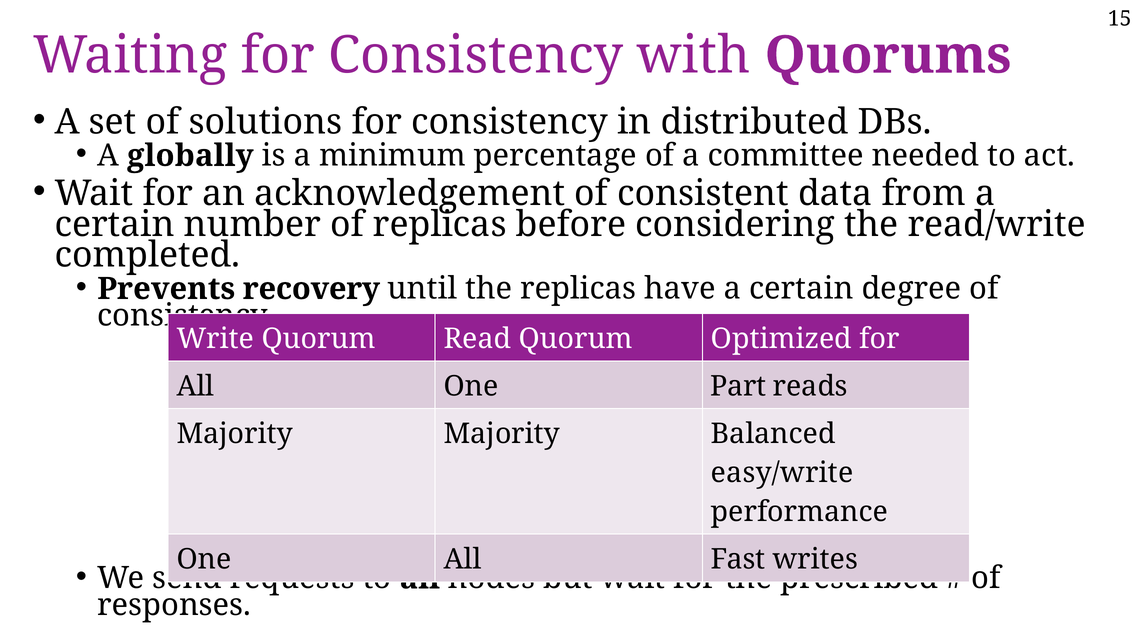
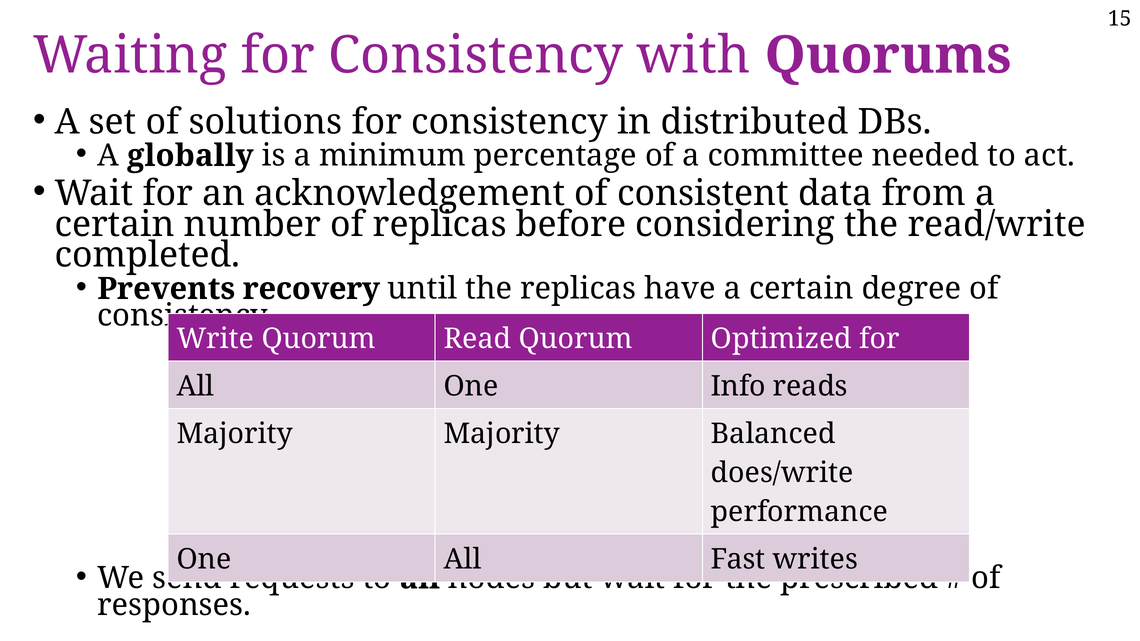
Part: Part -> Info
easy/write: easy/write -> does/write
